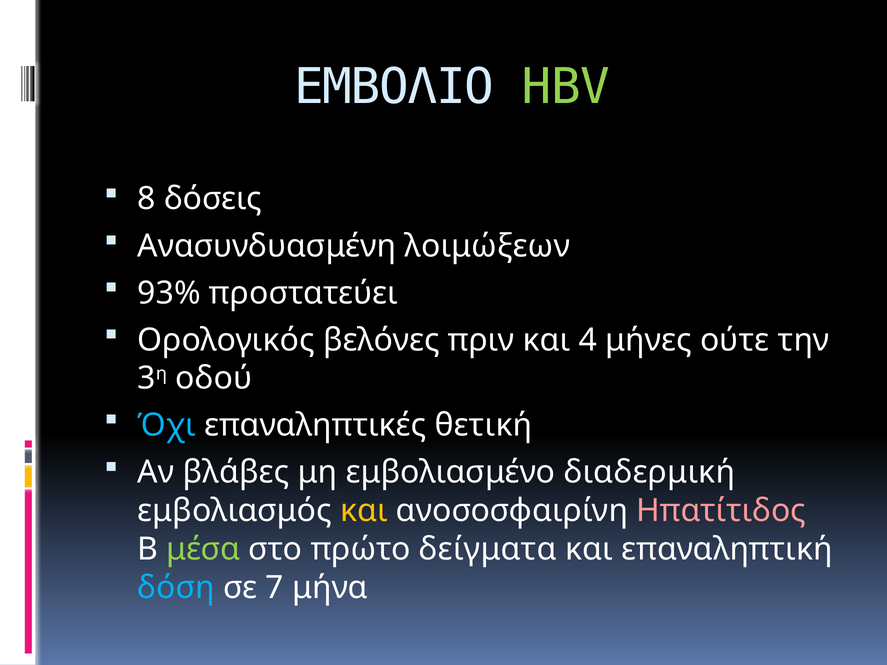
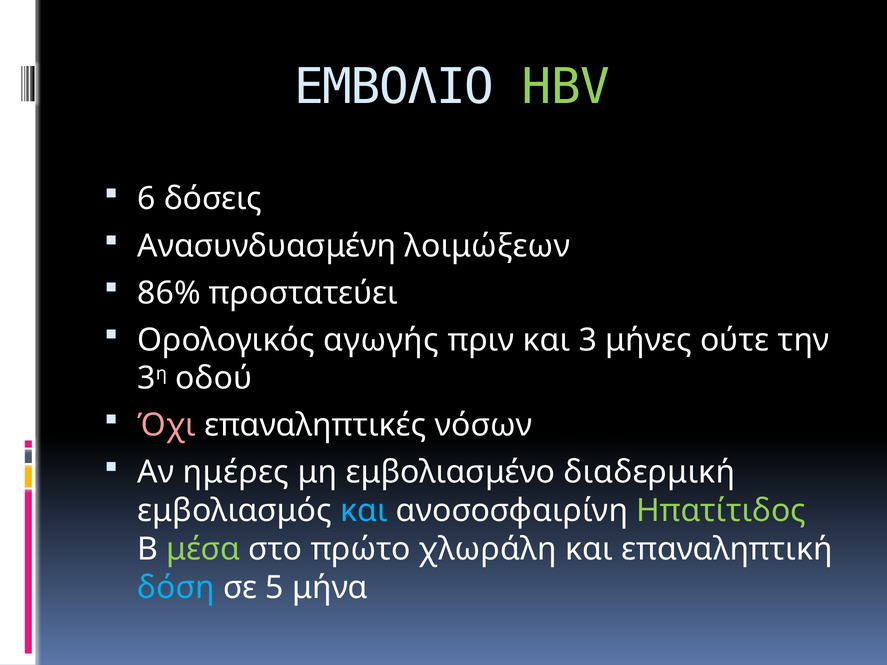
8: 8 -> 6
93%: 93% -> 86%
βελόνες: βελόνες -> αγωγής
4: 4 -> 3
Όχι colour: light blue -> pink
θετική: θετική -> νόσων
βλάβες: βλάβες -> ημέρες
και at (364, 511) colour: yellow -> light blue
Ηπατίτιδος colour: pink -> light green
δείγματα: δείγματα -> χλωράλη
7: 7 -> 5
